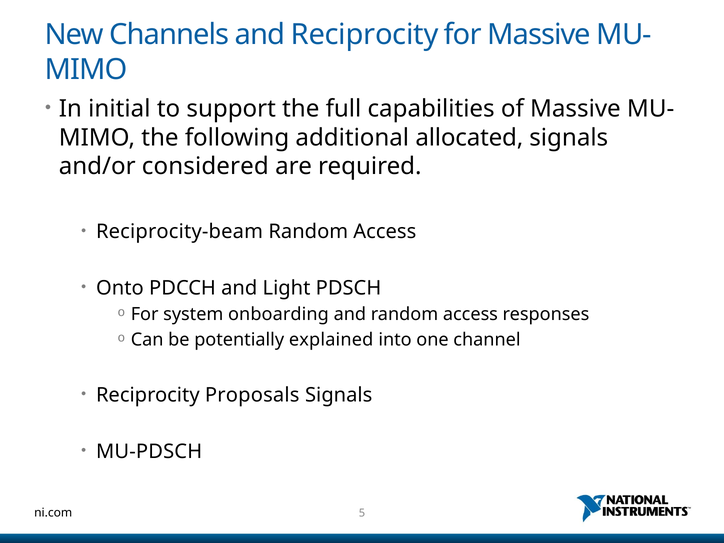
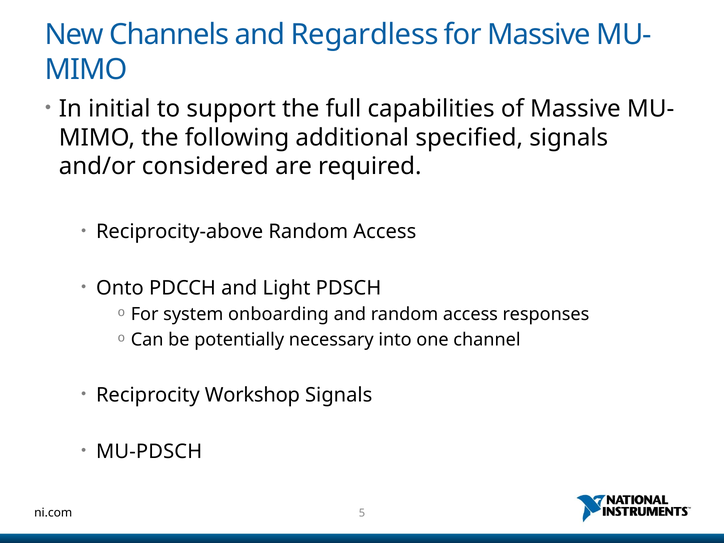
and Reciprocity: Reciprocity -> Regardless
allocated: allocated -> specified
Reciprocity-beam: Reciprocity-beam -> Reciprocity-above
explained: explained -> necessary
Proposals: Proposals -> Workshop
